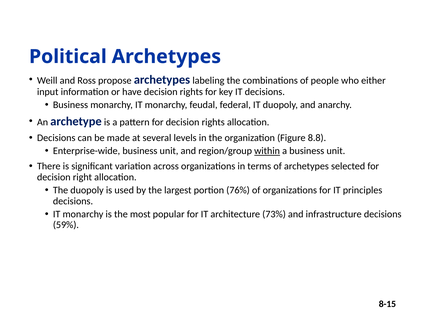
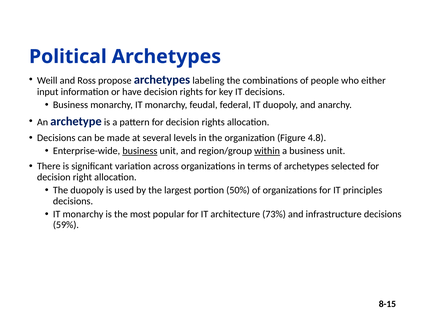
8.8: 8.8 -> 4.8
business at (140, 151) underline: none -> present
76%: 76% -> 50%
